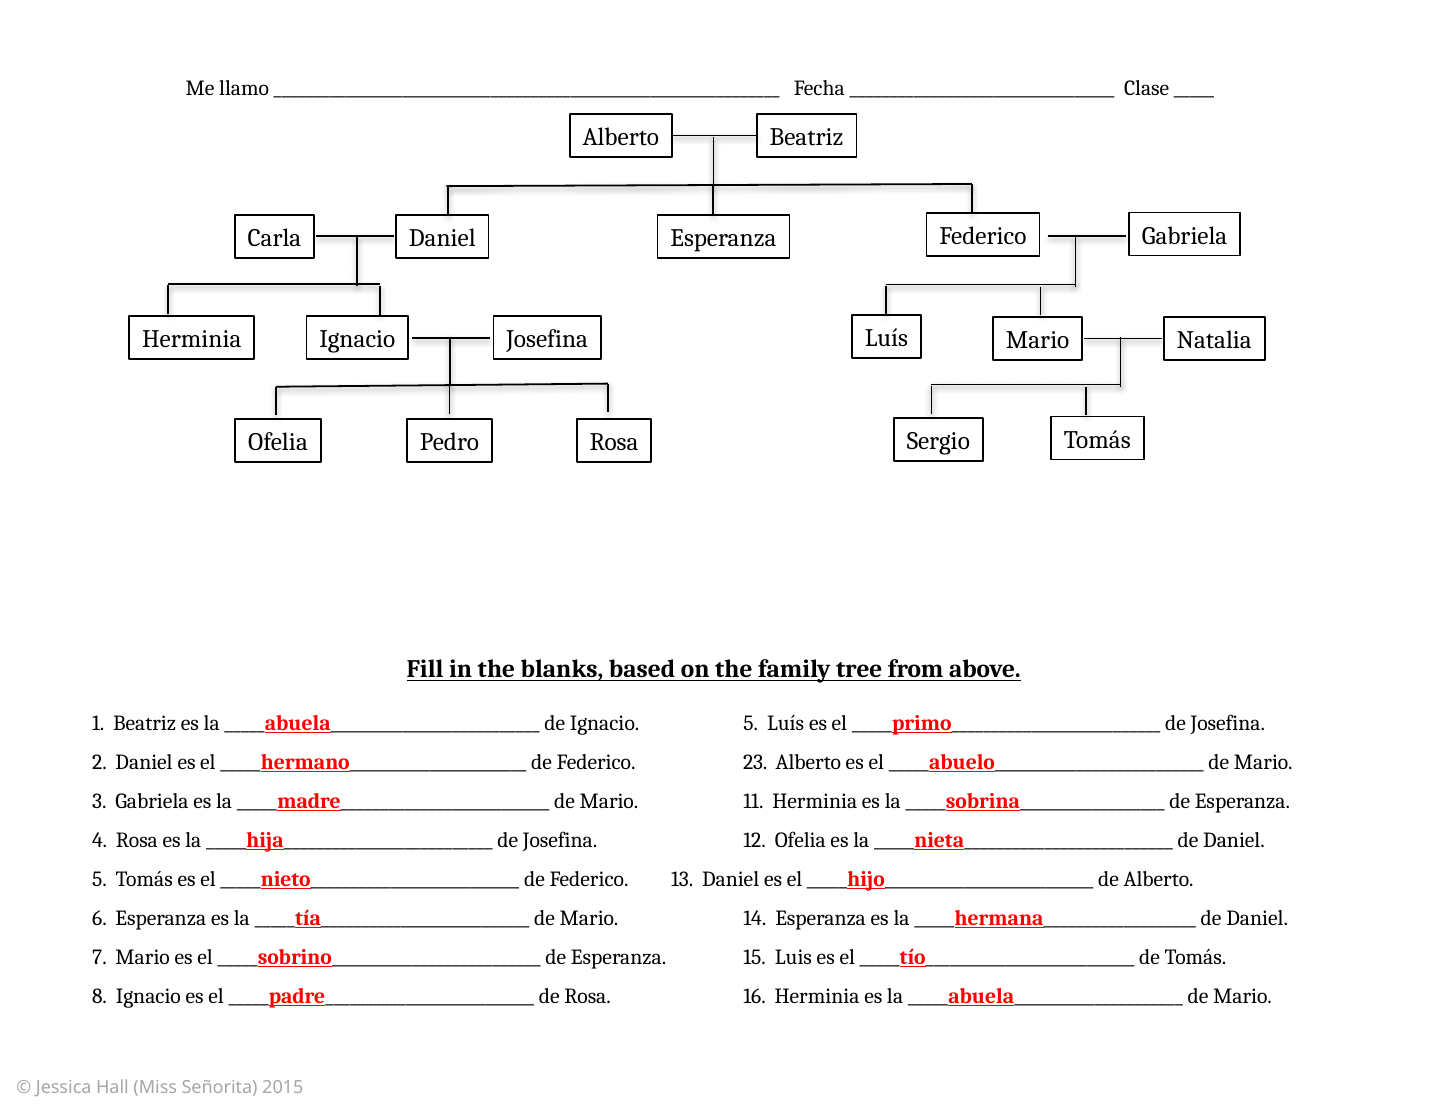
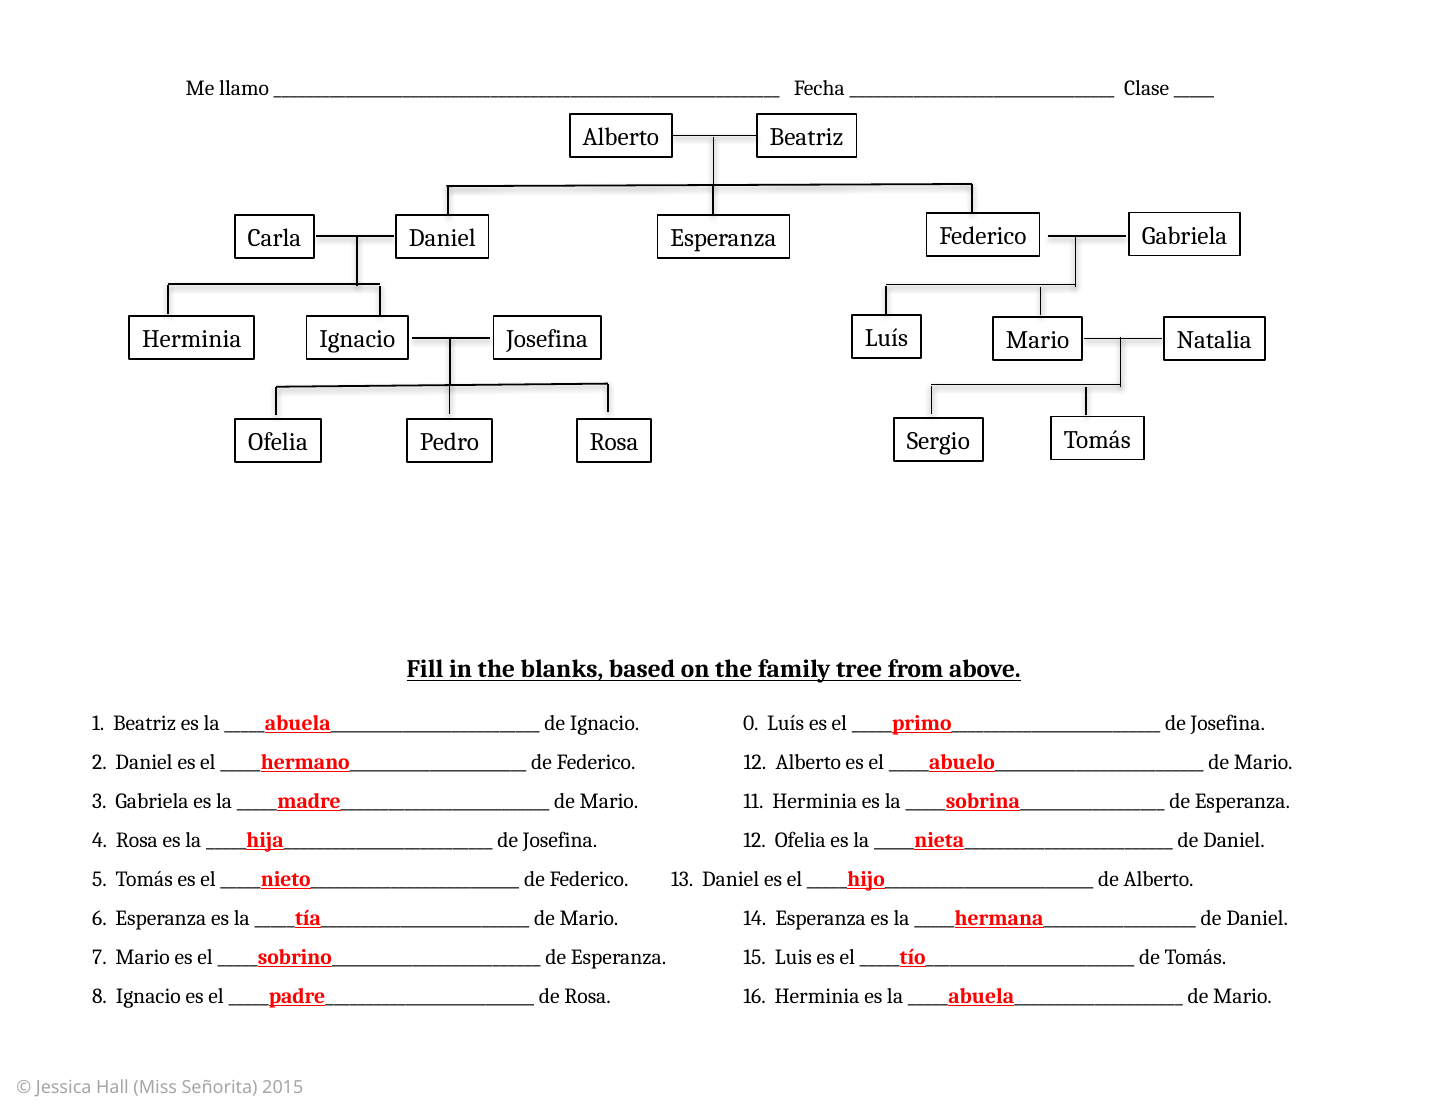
Ignacio 5: 5 -> 0
Federico 23: 23 -> 12
